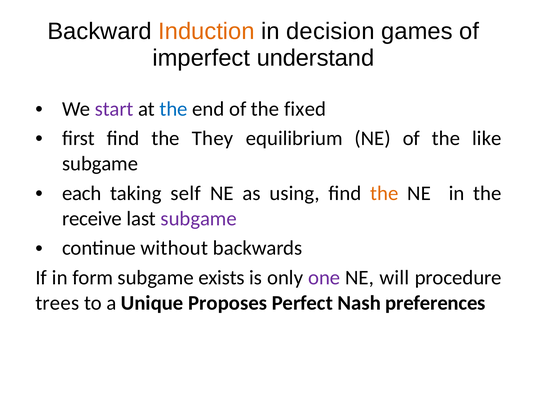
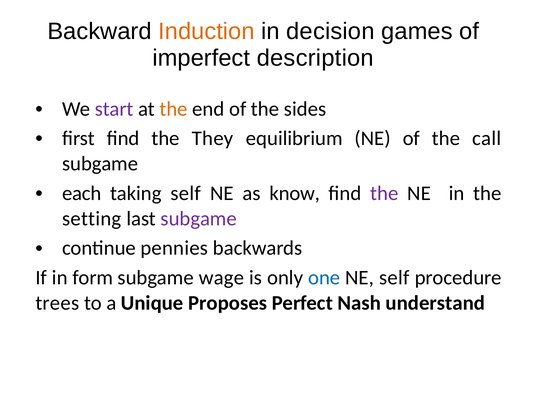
understand: understand -> description
the at (174, 109) colour: blue -> orange
fixed: fixed -> sides
like: like -> call
using: using -> know
the at (384, 193) colour: orange -> purple
receive: receive -> setting
without: without -> pennies
exists: exists -> wage
one colour: purple -> blue
NE will: will -> self
preferences: preferences -> understand
